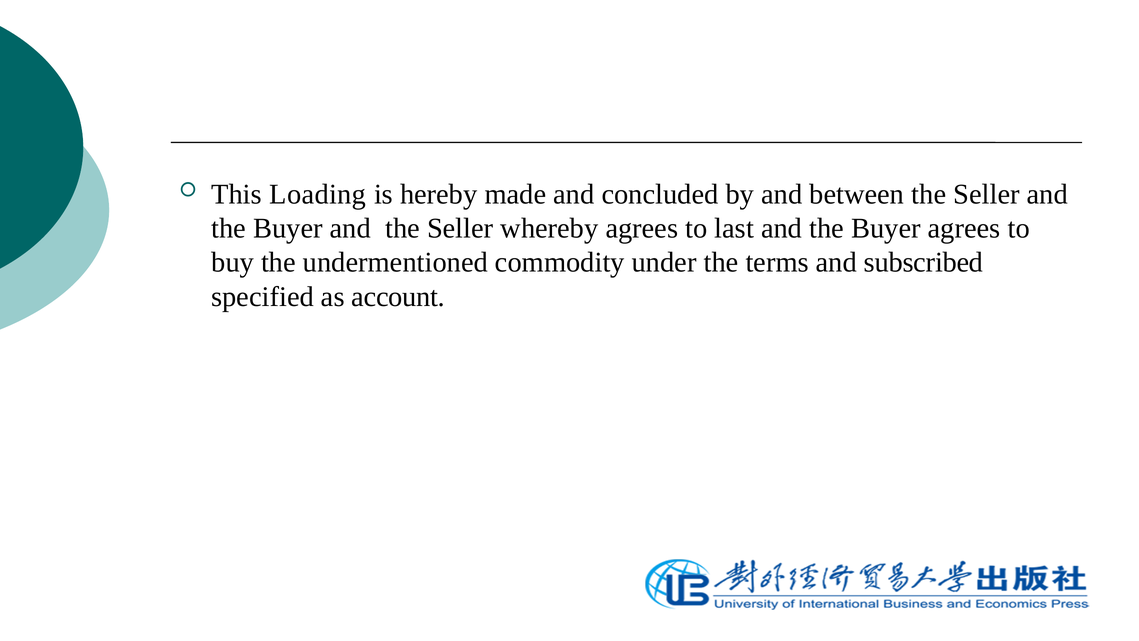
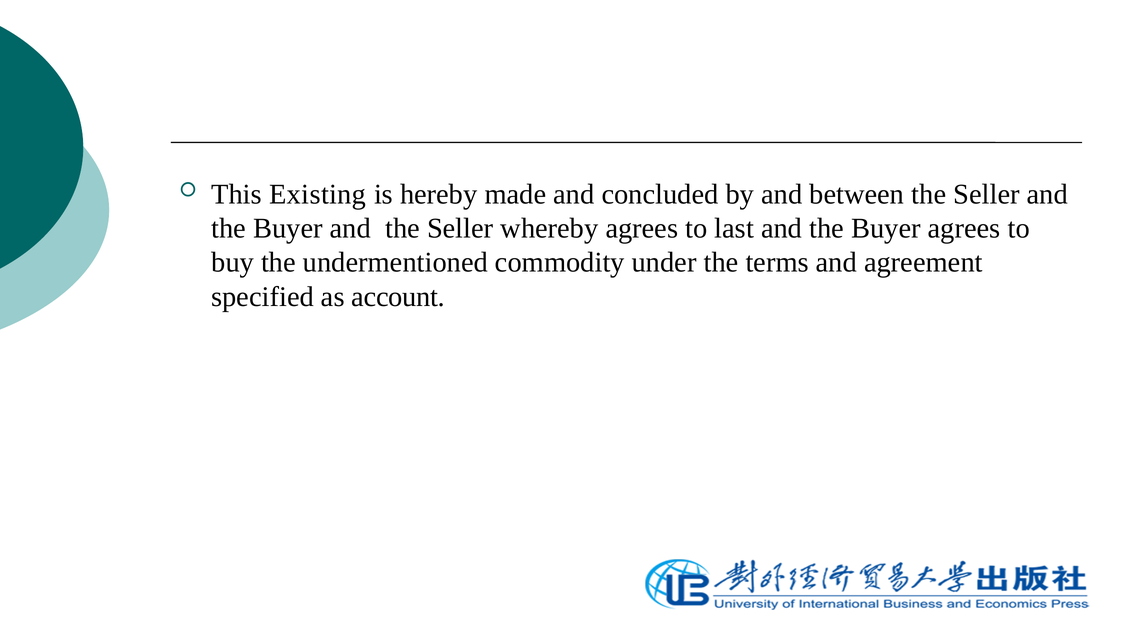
Loading: Loading -> Existing
subscribed: subscribed -> agreement
